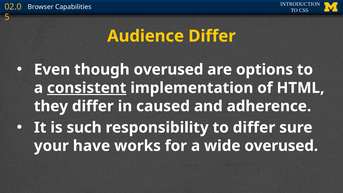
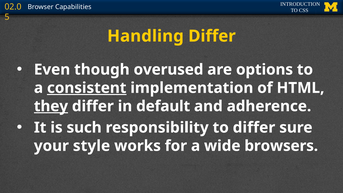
Audience: Audience -> Handling
they underline: none -> present
caused: caused -> default
have: have -> style
wide overused: overused -> browsers
